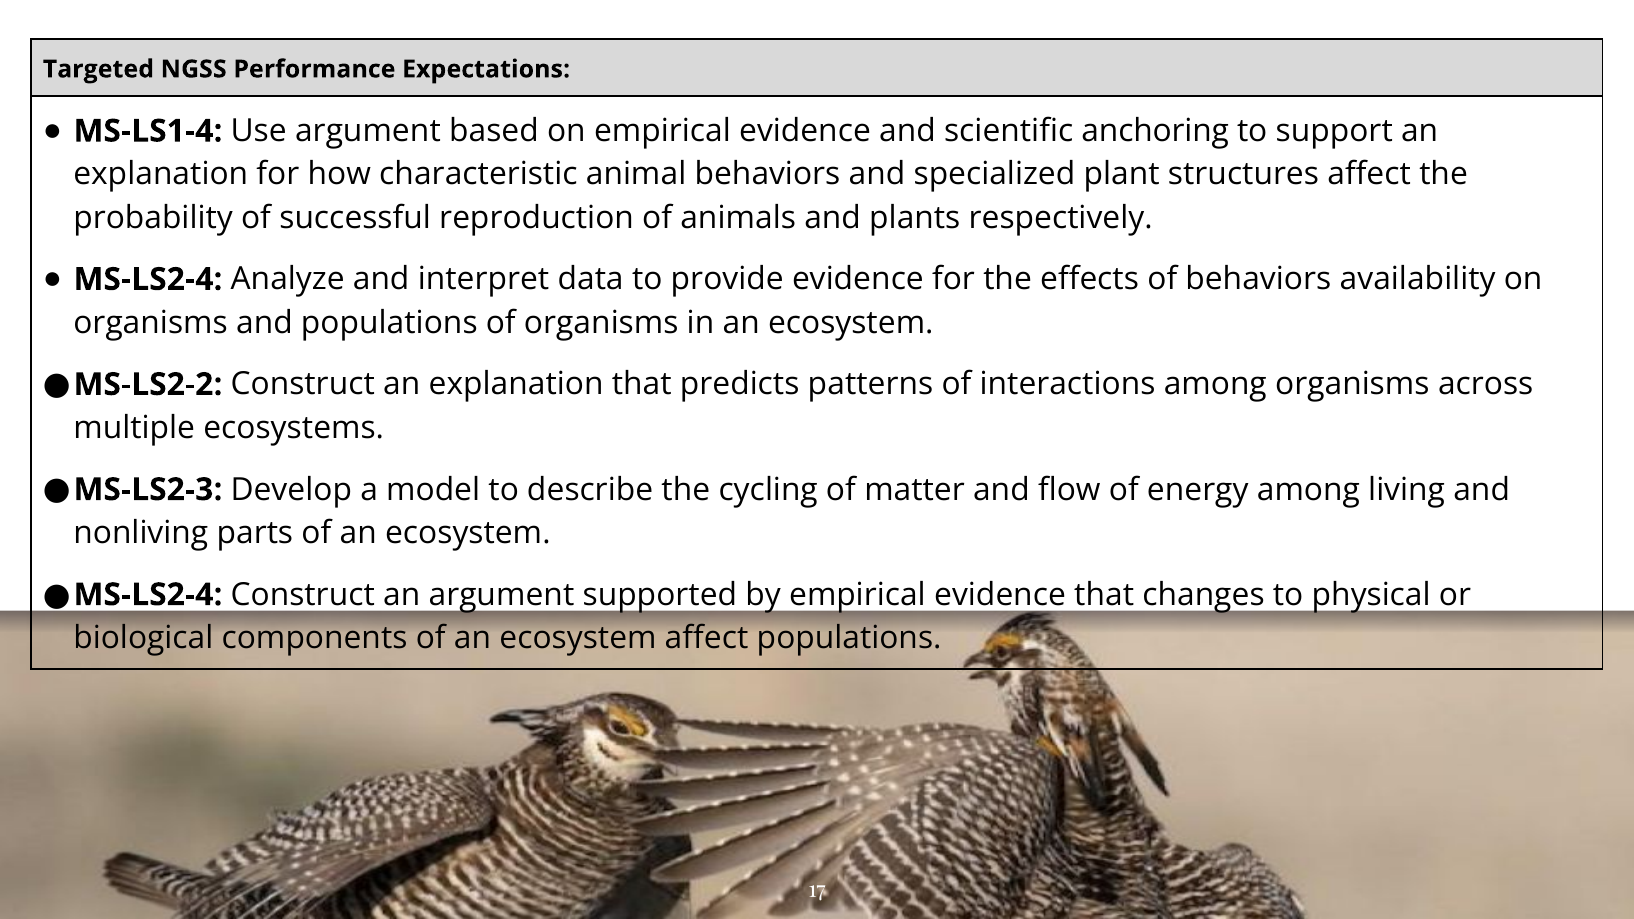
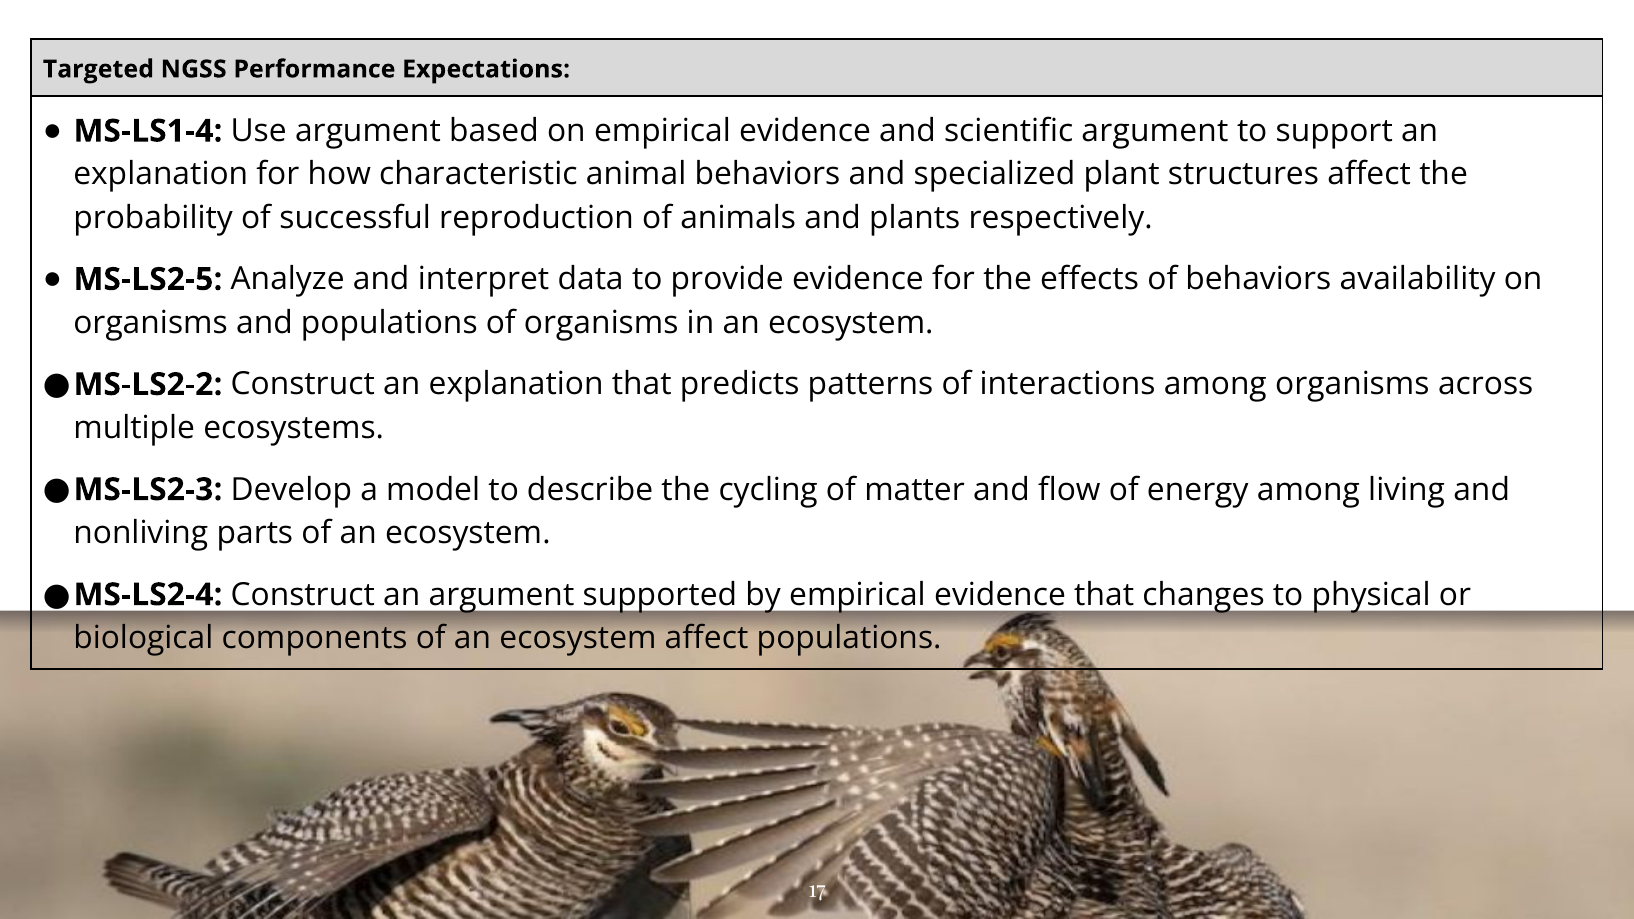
scientific anchoring: anchoring -> argument
MS-LS2-4: MS-LS2-4 -> MS-LS2-5
